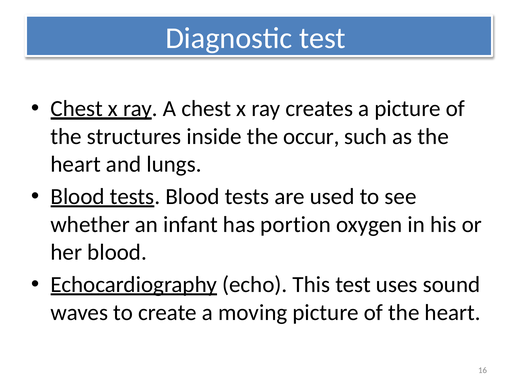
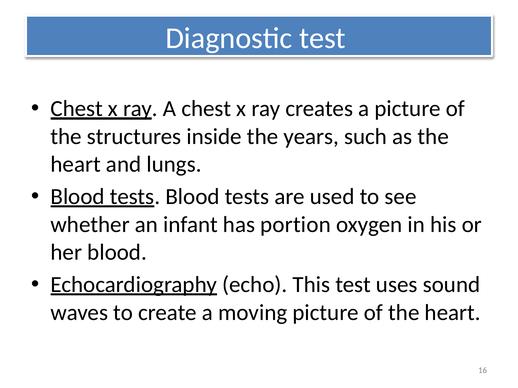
occur: occur -> years
